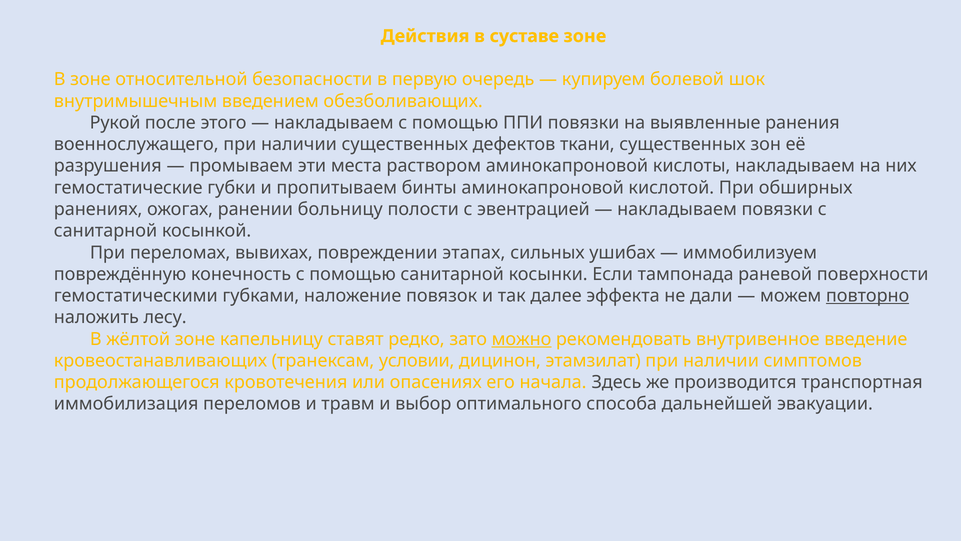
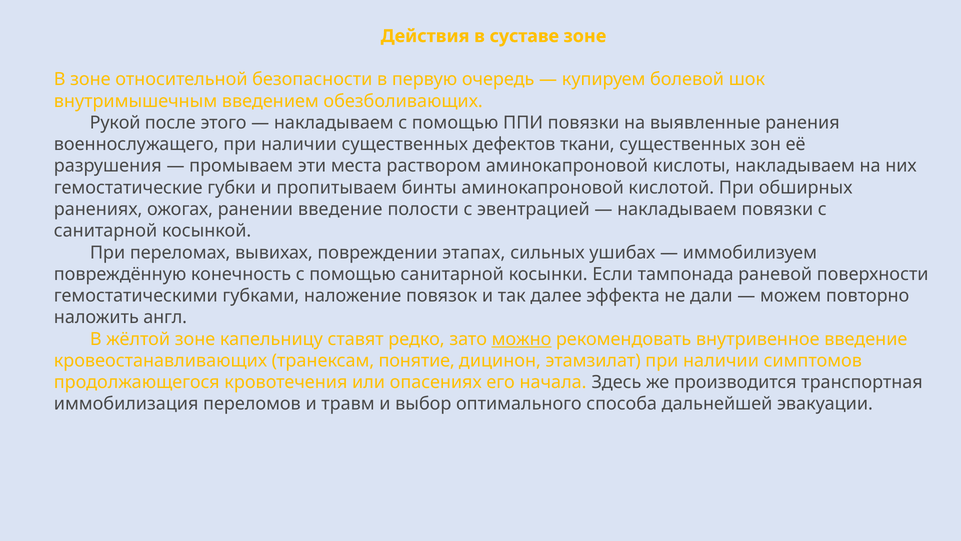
ранении больницу: больницу -> введение
повторно underline: present -> none
лесу: лесу -> англ
условии: условии -> понятие
